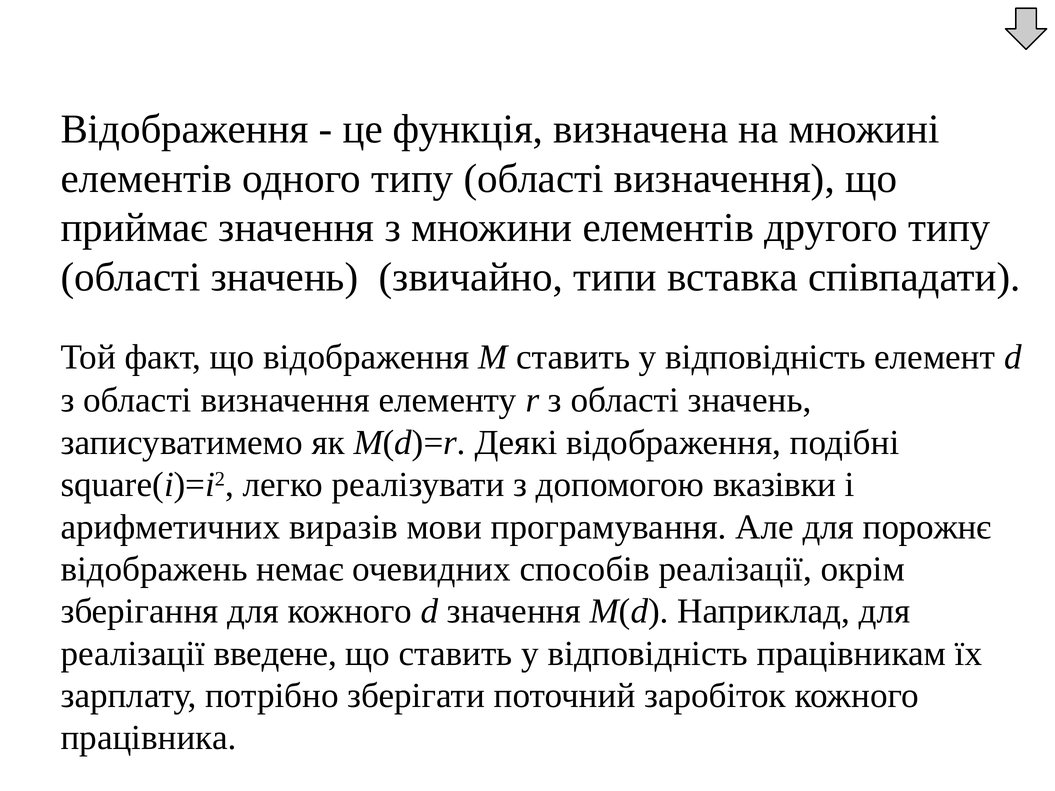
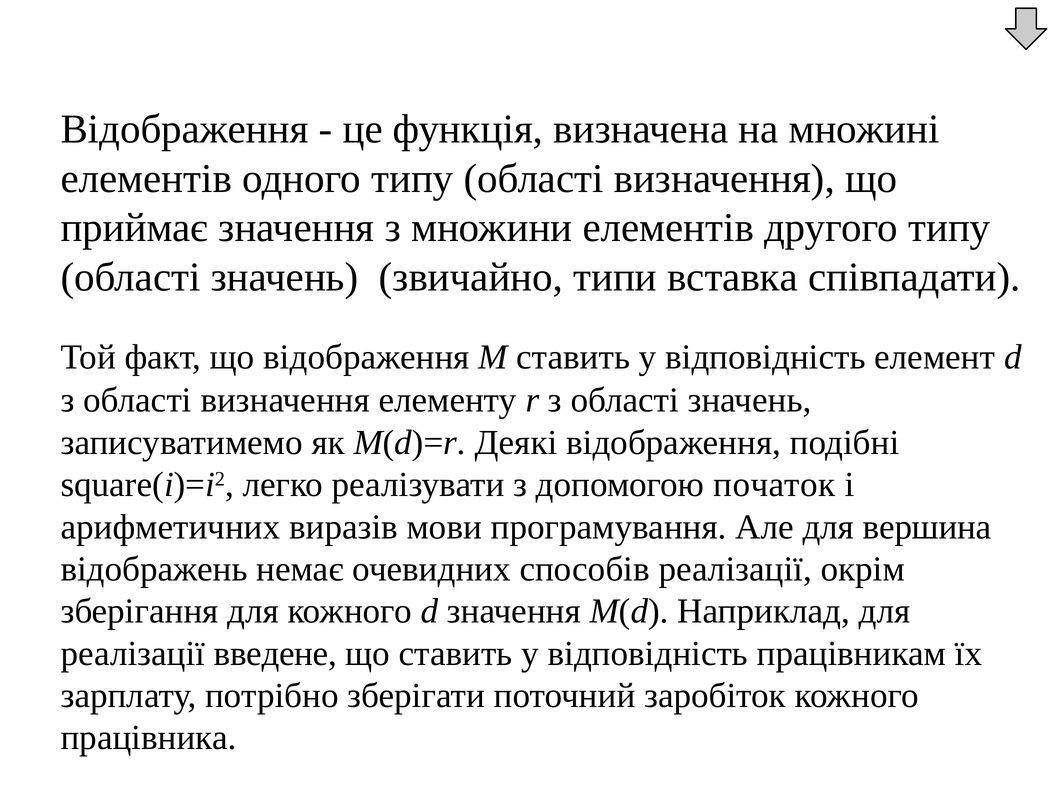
вказівки: вказівки -> початок
порожнє: порожнє -> вершина
